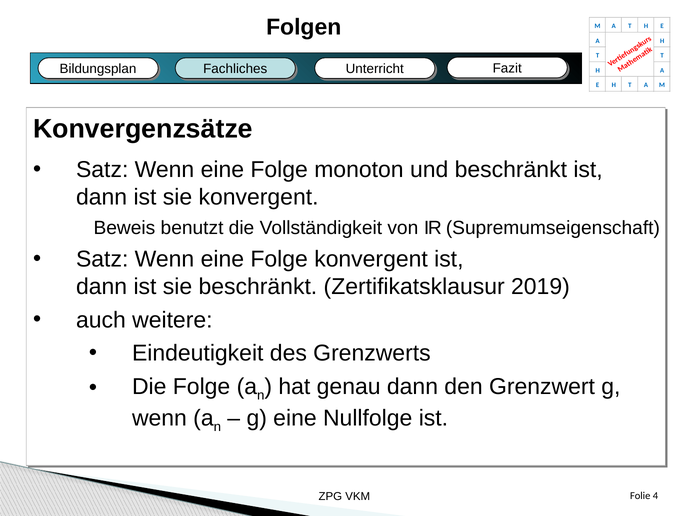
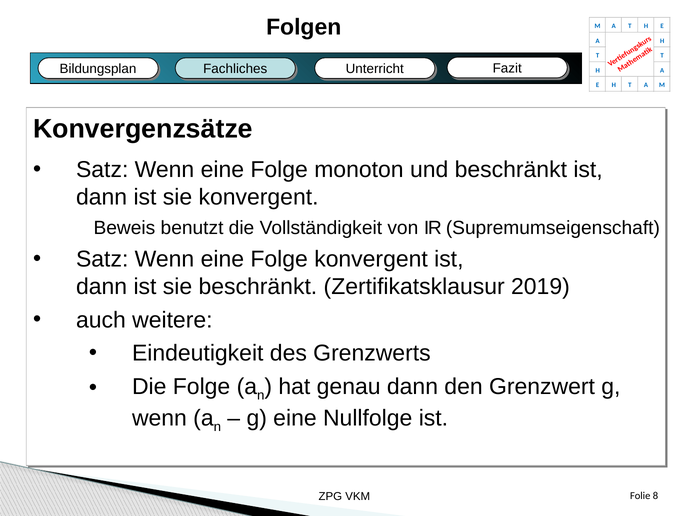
4: 4 -> 8
